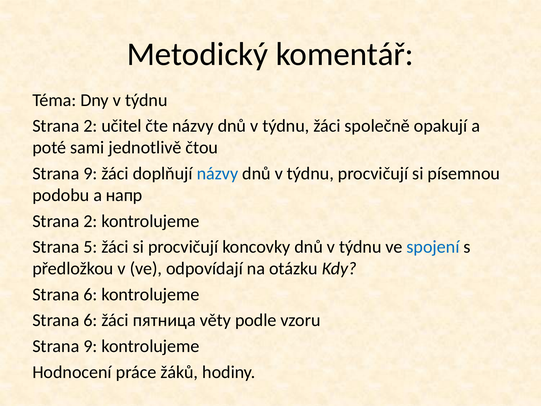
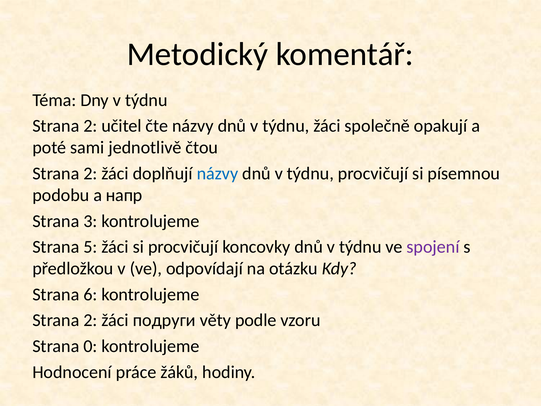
9 at (90, 173): 9 -> 2
2 at (90, 221): 2 -> 3
spojení colour: blue -> purple
6 at (90, 320): 6 -> 2
пятница: пятница -> подруги
9 at (90, 346): 9 -> 0
